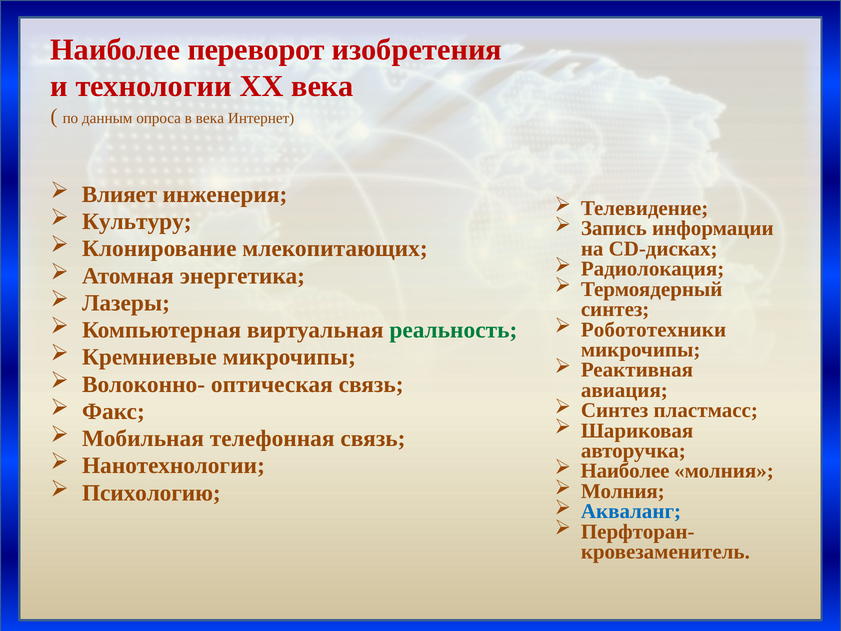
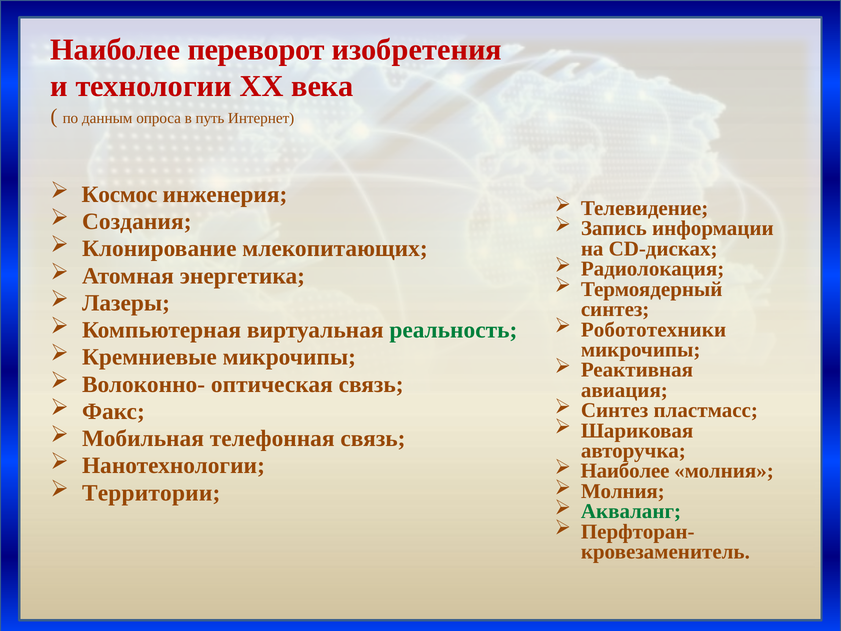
в века: века -> путь
Влияет: Влияет -> Космос
Культуру: Культуру -> Создания
Психологию: Психологию -> Территории
Акваланг colour: blue -> green
